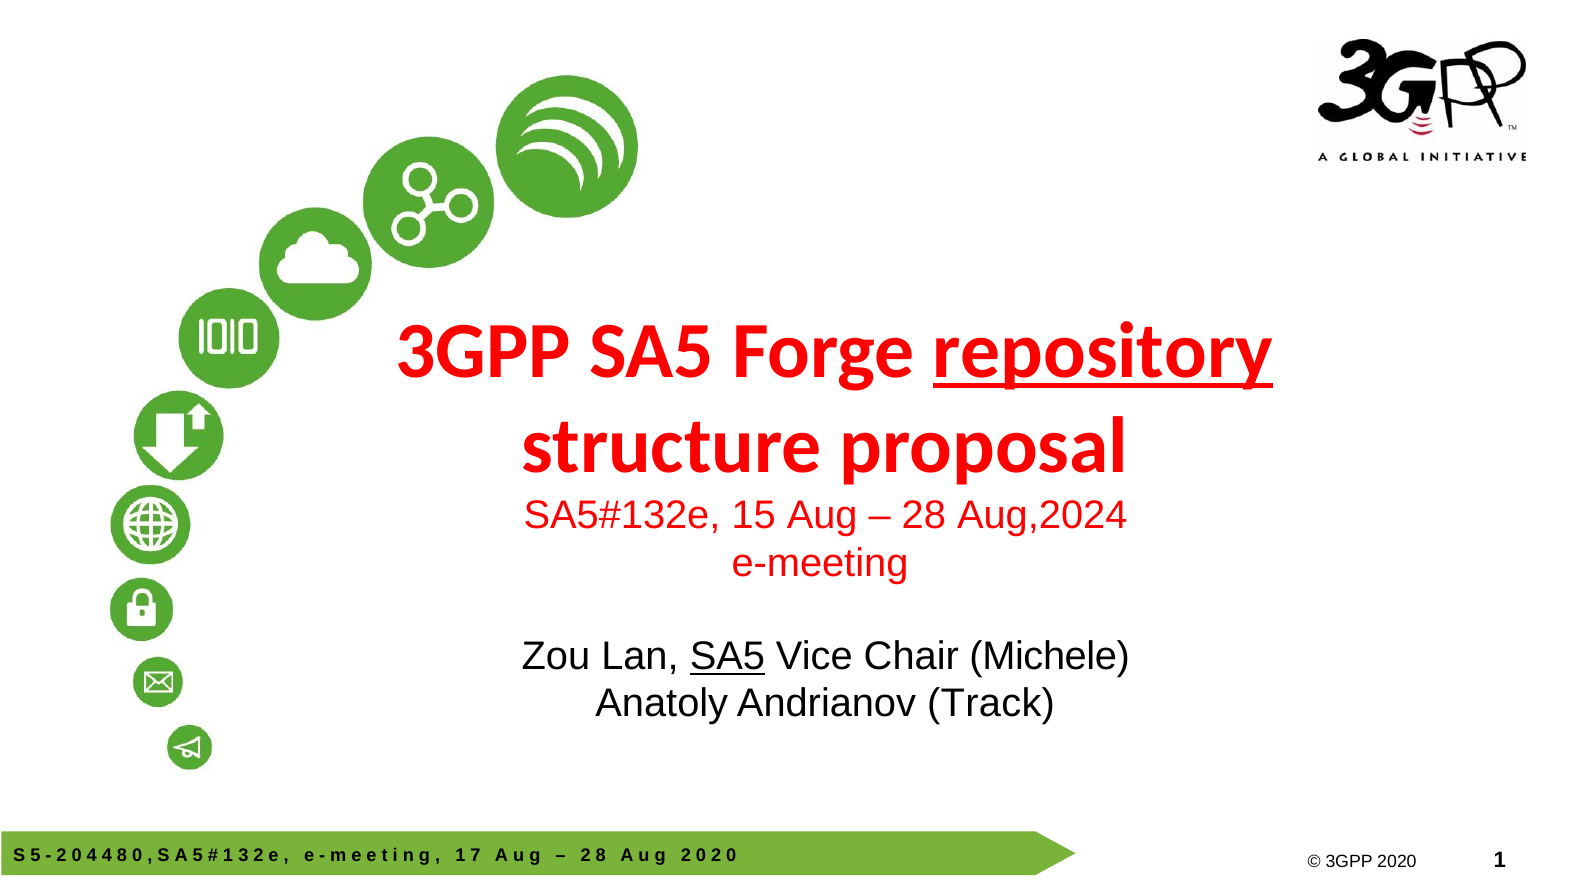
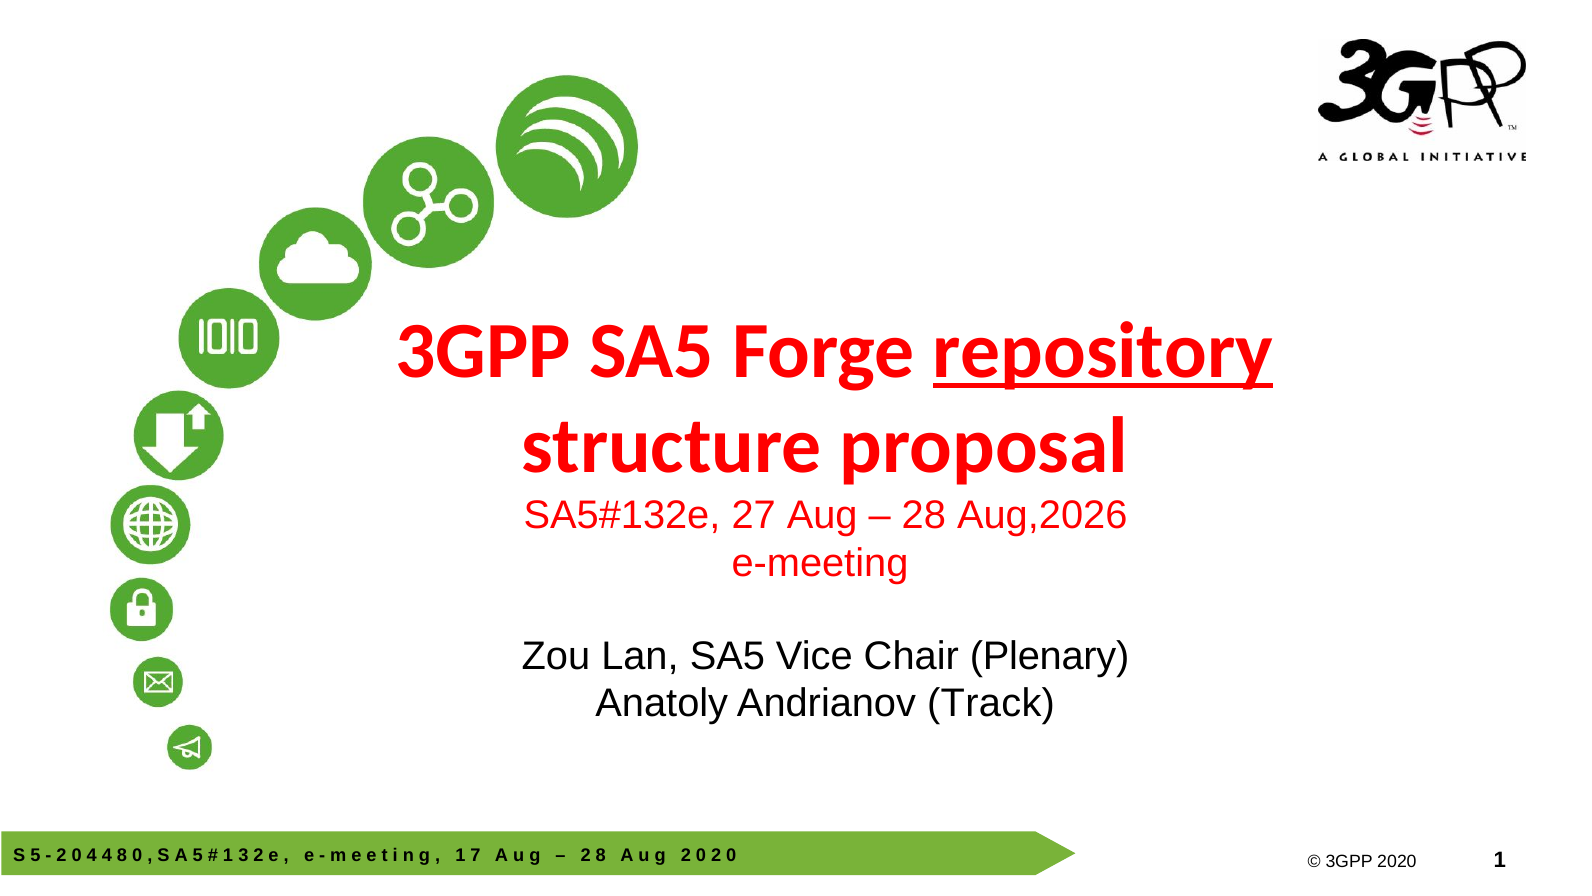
15: 15 -> 27
Aug,2024: Aug,2024 -> Aug,2026
SA5 at (727, 656) underline: present -> none
Michele: Michele -> Plenary
